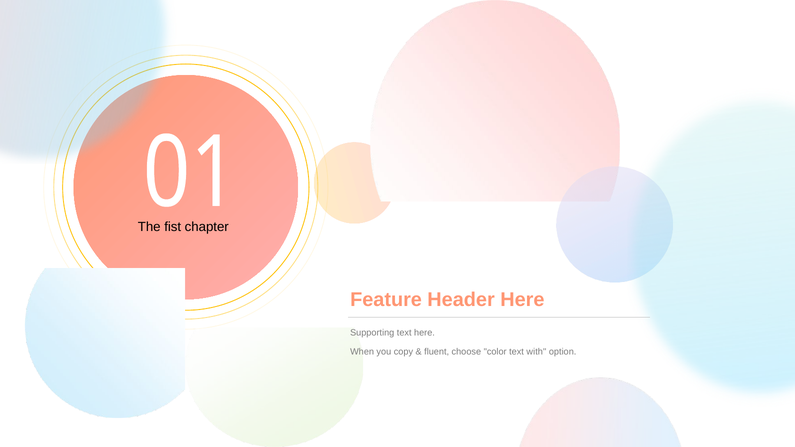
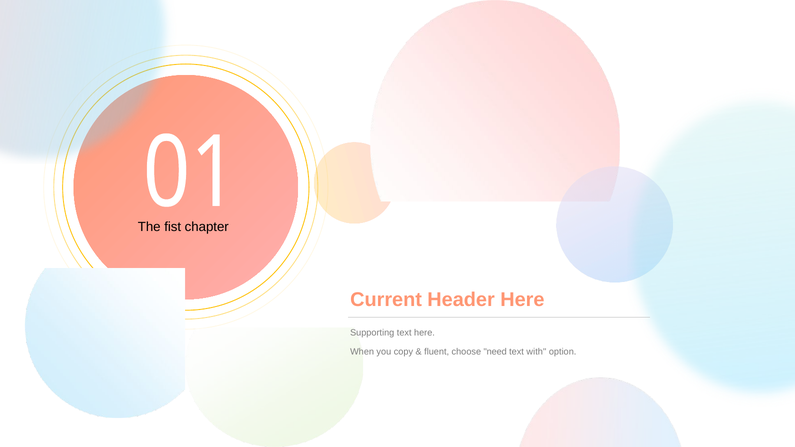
Feature: Feature -> Current
color: color -> need
